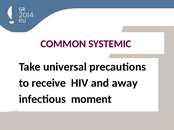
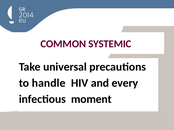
receive: receive -> handle
away: away -> every
